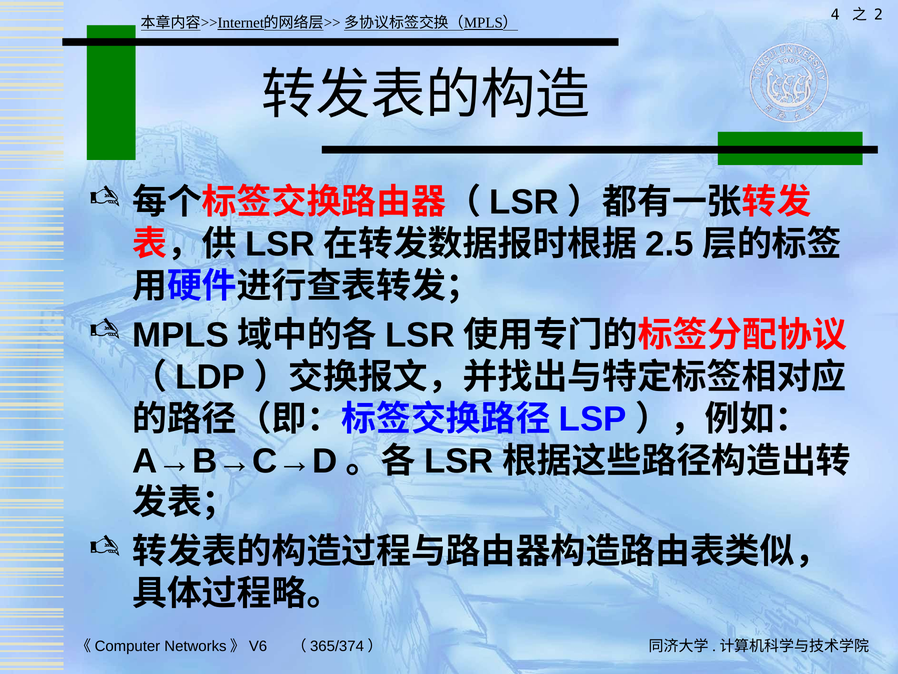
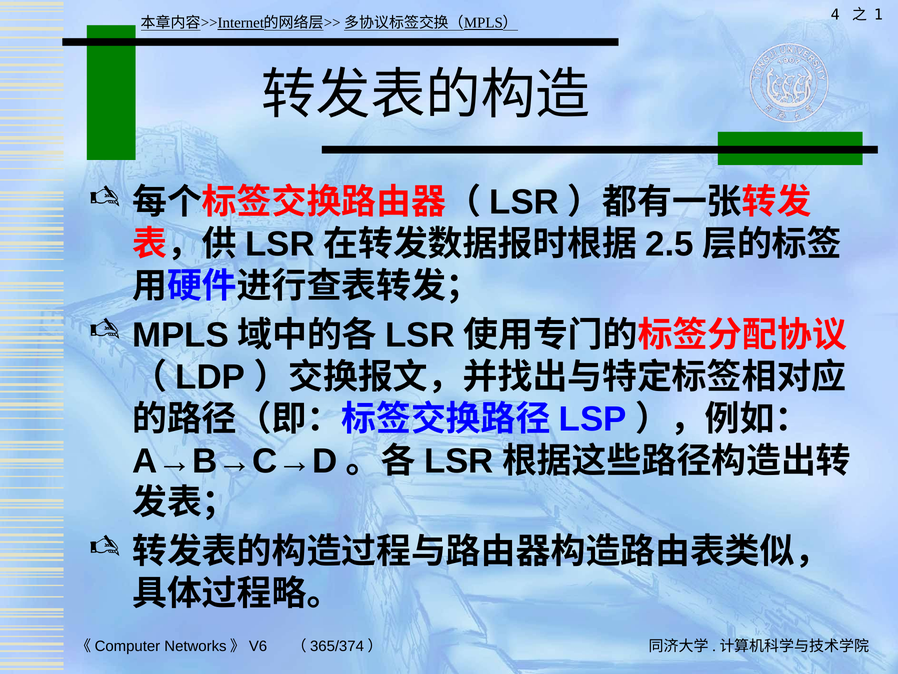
2: 2 -> 1
